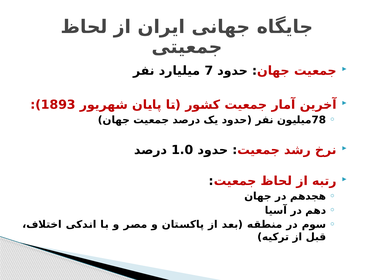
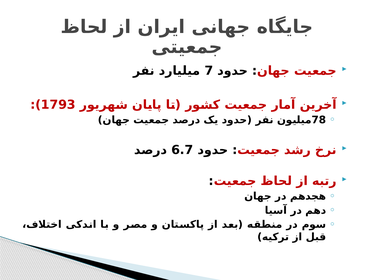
1893: 1893 -> 1793
1.0: 1.0 -> 6.7
